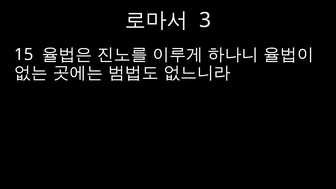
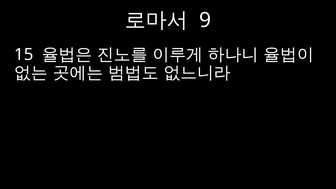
3: 3 -> 9
